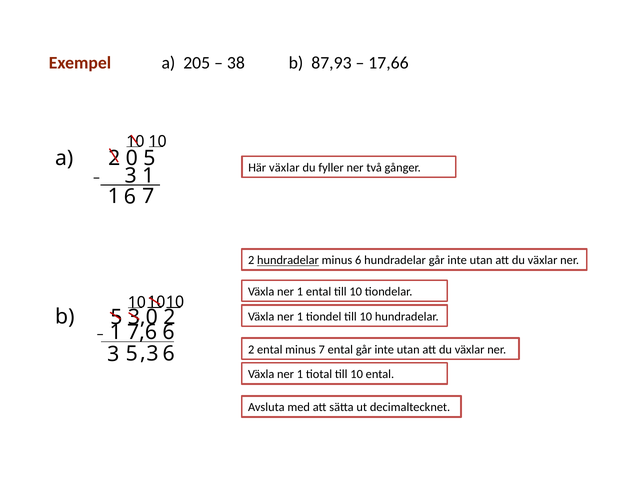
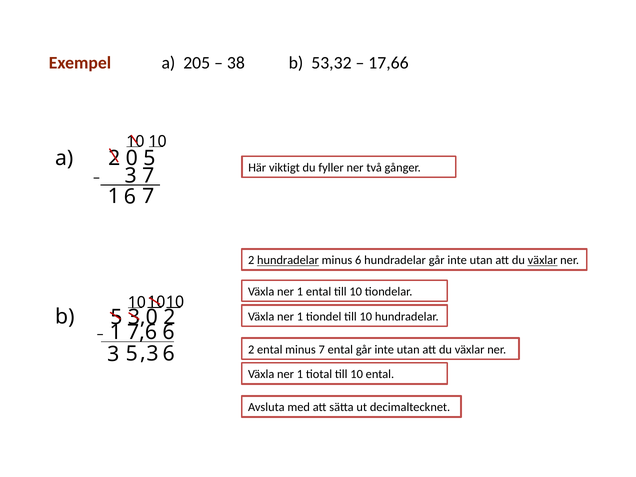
87,93: 87,93 -> 53,32
Här växlar: växlar -> viktigt
3 1: 1 -> 7
växlar at (543, 260) underline: none -> present
